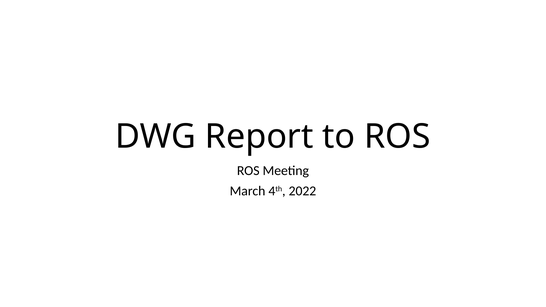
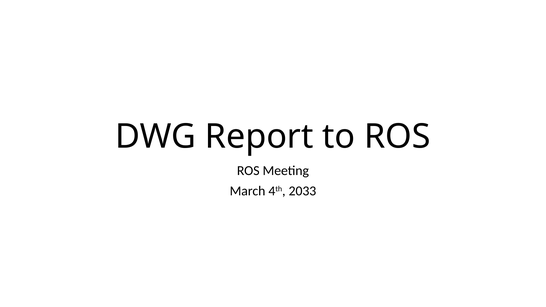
2022: 2022 -> 2033
